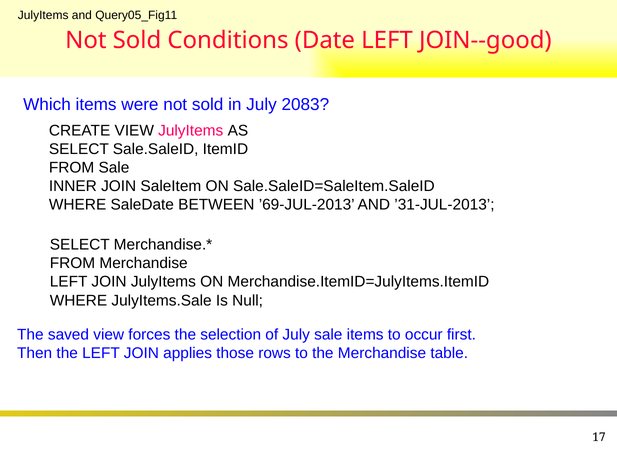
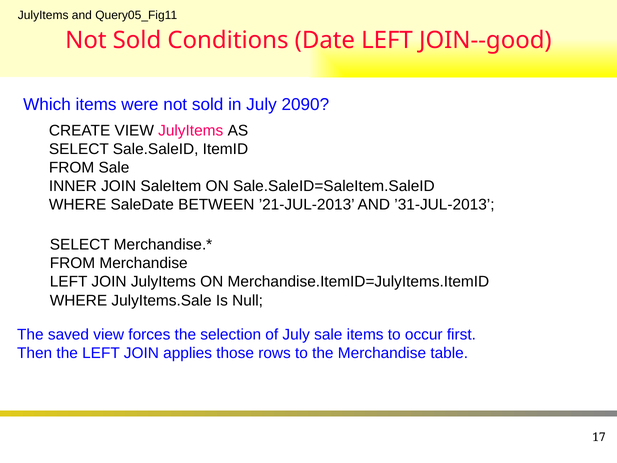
2083: 2083 -> 2090
’69-JUL-2013: ’69-JUL-2013 -> ’21-JUL-2013
